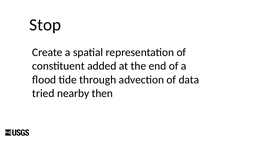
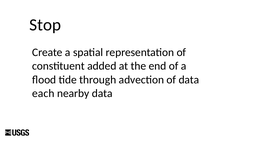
tried: tried -> each
nearby then: then -> data
